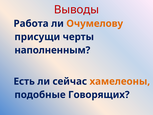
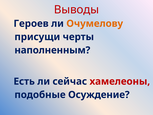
Работа: Работа -> Героев
хамелеоны colour: orange -> red
Говорящих: Говорящих -> Осуждение
